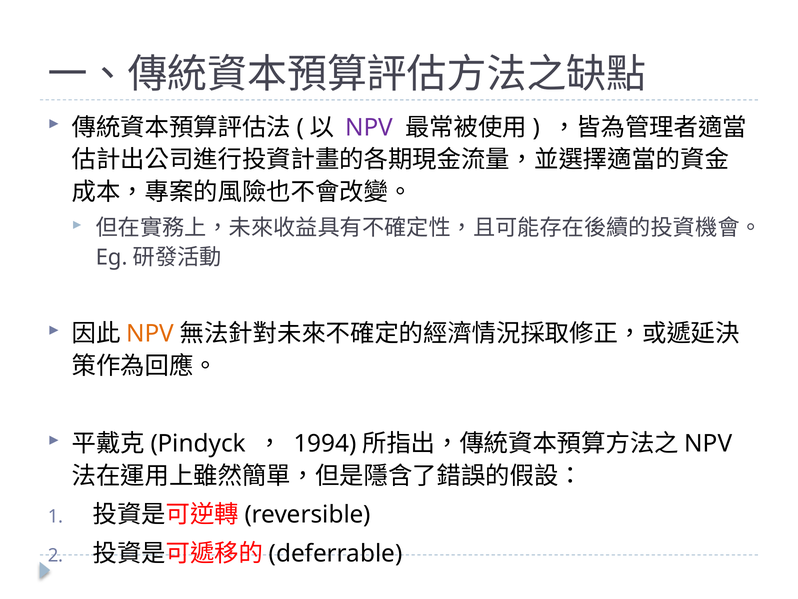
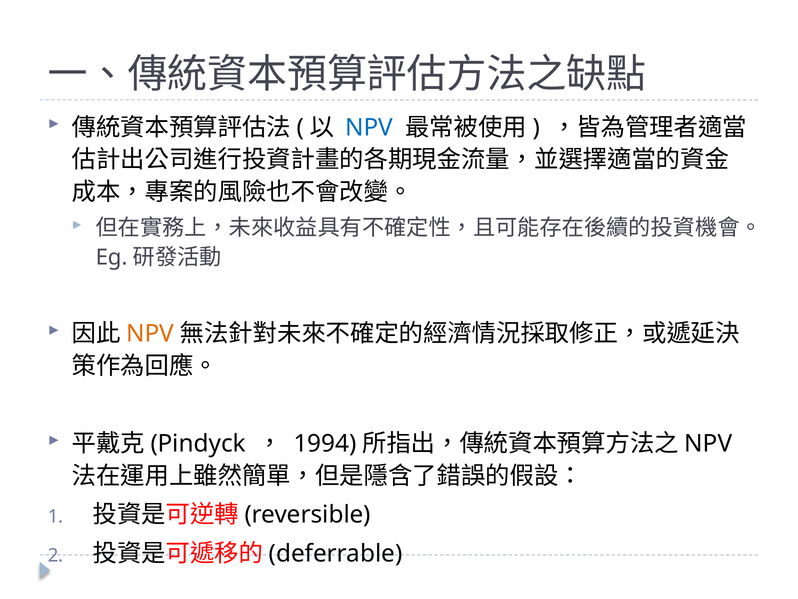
NPV at (369, 128) colour: purple -> blue
